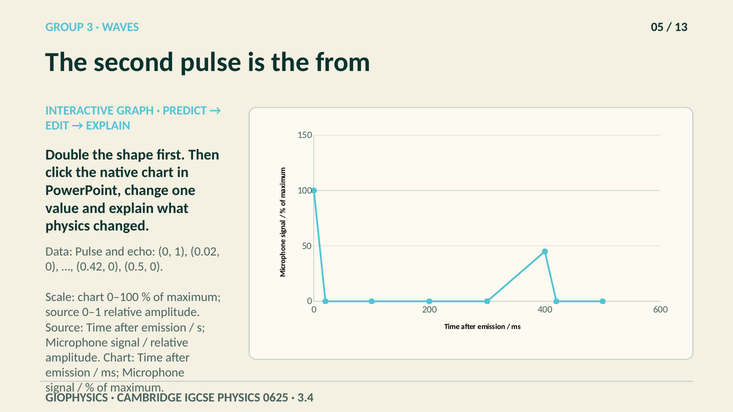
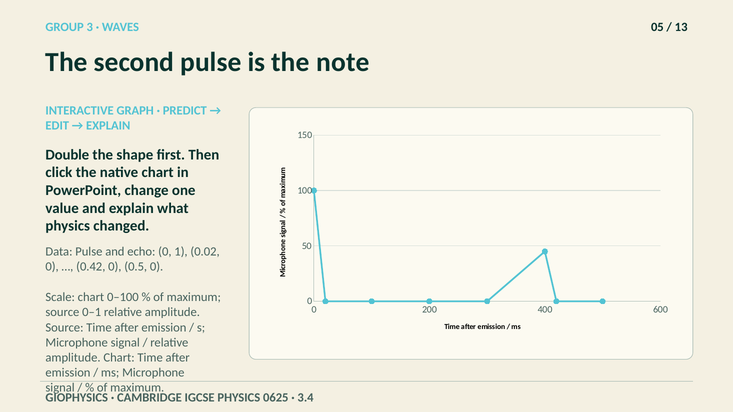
from: from -> note
